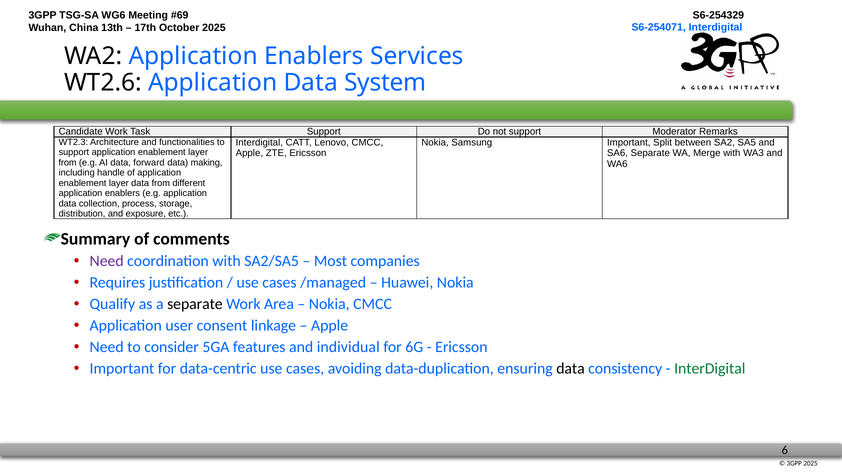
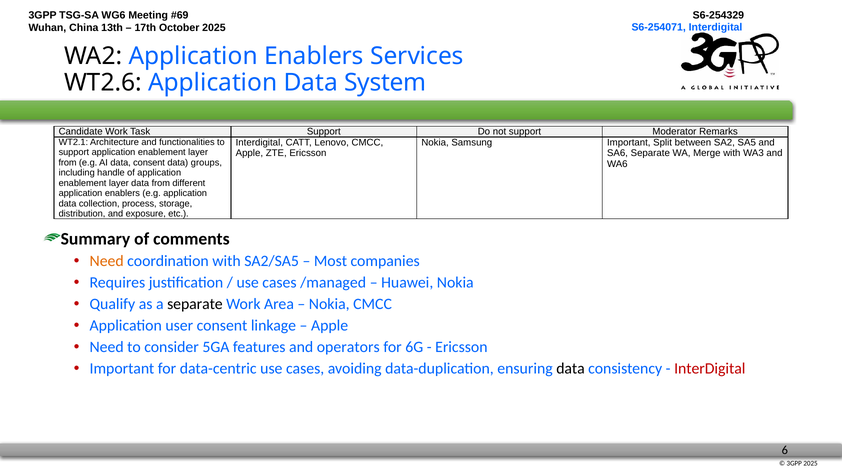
WT2.3: WT2.3 -> WT2.1
data forward: forward -> consent
making: making -> groups
Need at (107, 261) colour: purple -> orange
individual: individual -> operators
InterDigital at (710, 368) colour: green -> red
